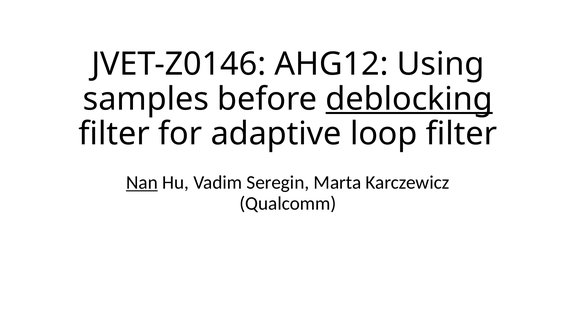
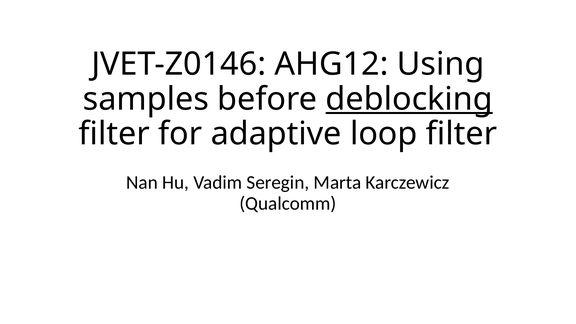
Nan underline: present -> none
